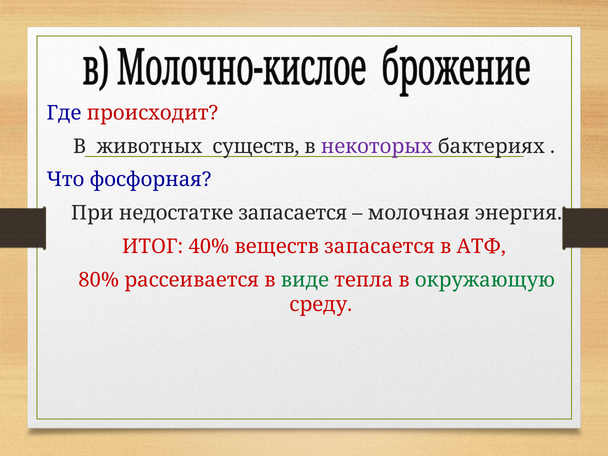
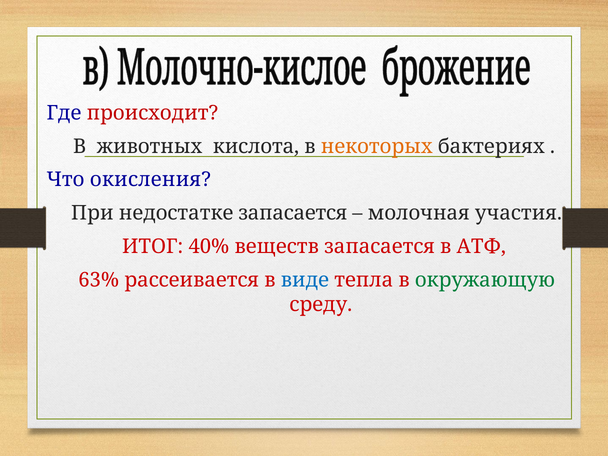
существ: существ -> кислота
некоторых colour: purple -> orange
фосфорная: фосфорная -> окисления
энергия: энергия -> участия
80%: 80% -> 63%
виде colour: green -> blue
